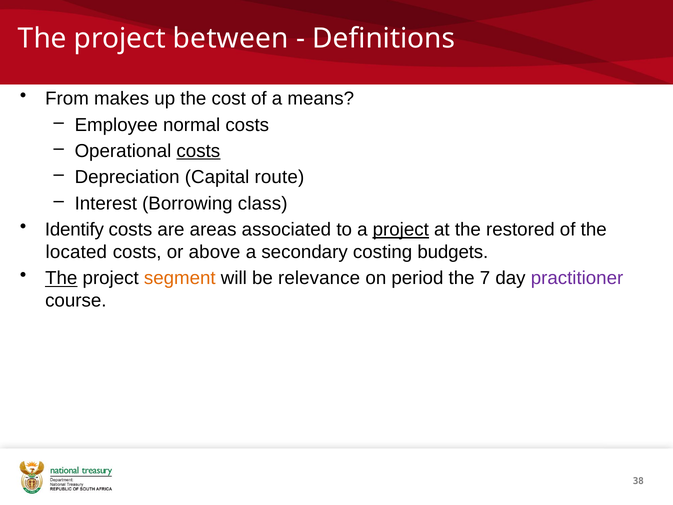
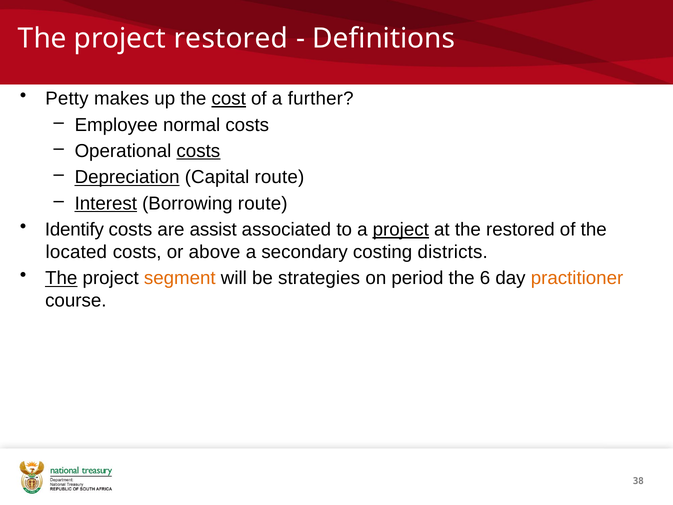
project between: between -> restored
From: From -> Petty
cost underline: none -> present
means: means -> further
Depreciation underline: none -> present
Interest underline: none -> present
Borrowing class: class -> route
areas: areas -> assist
budgets: budgets -> districts
relevance: relevance -> strategies
7: 7 -> 6
practitioner colour: purple -> orange
